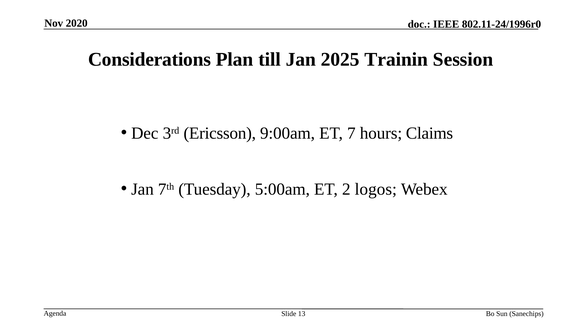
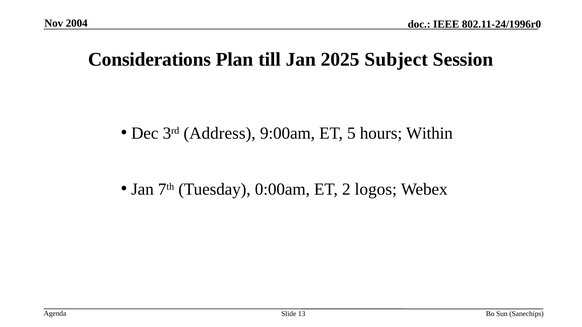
2020: 2020 -> 2004
Trainin: Trainin -> Subject
Ericsson: Ericsson -> Address
7: 7 -> 5
Claims: Claims -> Within
5:00am: 5:00am -> 0:00am
